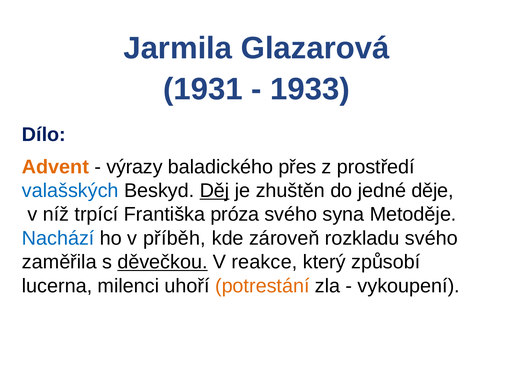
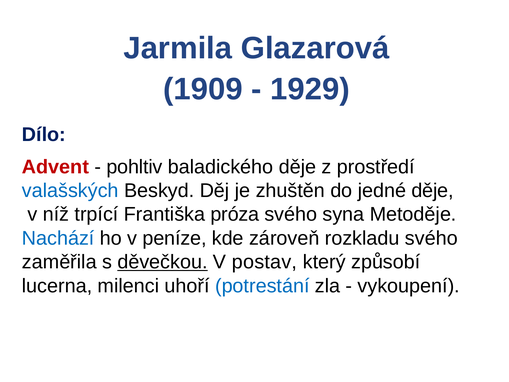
1931: 1931 -> 1909
1933: 1933 -> 1929
Advent colour: orange -> red
výrazy: výrazy -> pohltiv
baladického přes: přes -> děje
Děj underline: present -> none
příběh: příběh -> peníze
reakce: reakce -> postav
potrestání colour: orange -> blue
